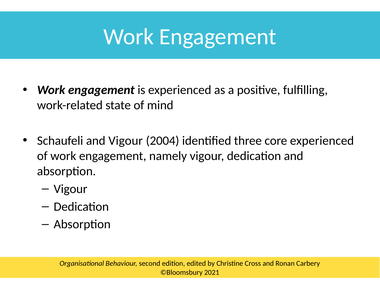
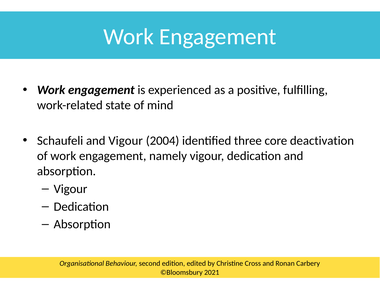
core experienced: experienced -> deactivation
